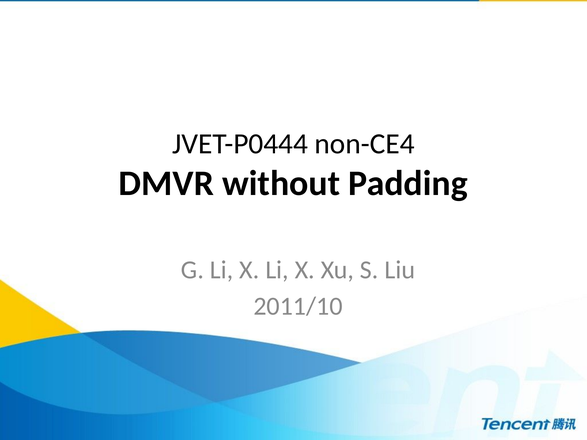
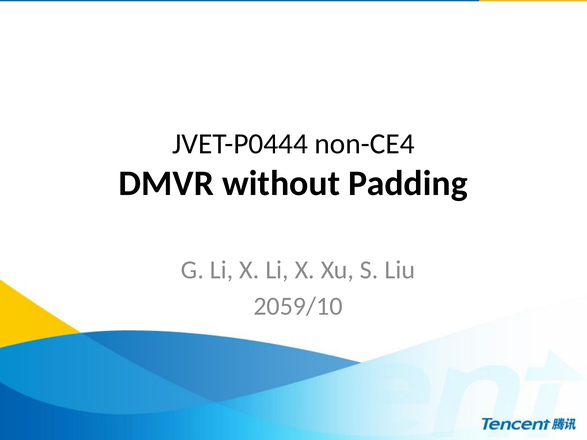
2011/10: 2011/10 -> 2059/10
